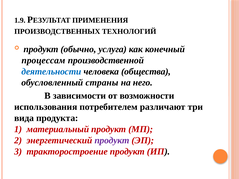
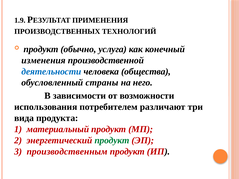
процессам: процессам -> изменения
продукт at (112, 141) colour: purple -> green
тракторостроение: тракторостроение -> производственным
